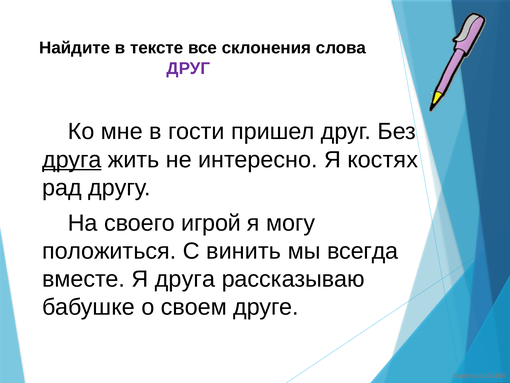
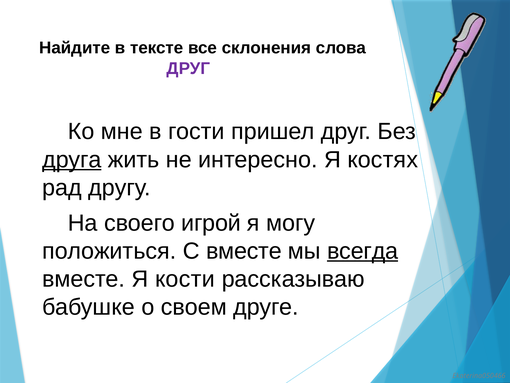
С винить: винить -> вместе
всегда underline: none -> present
Я друга: друга -> кости
